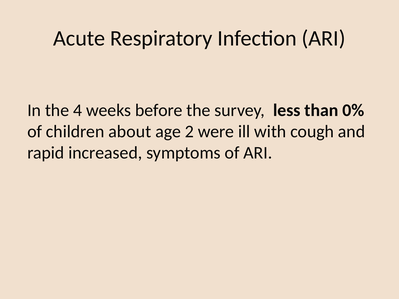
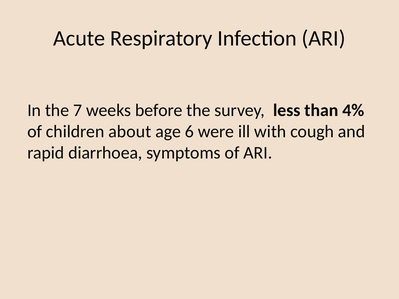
4: 4 -> 7
0%: 0% -> 4%
2: 2 -> 6
increased: increased -> diarrhoea
